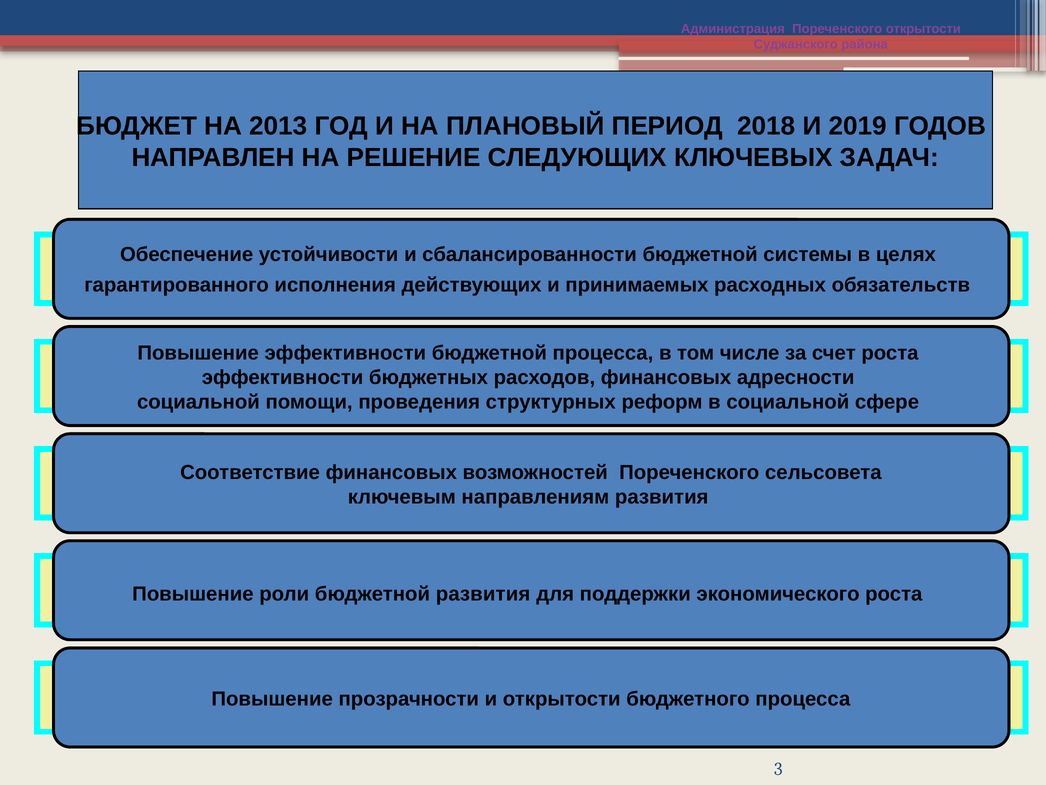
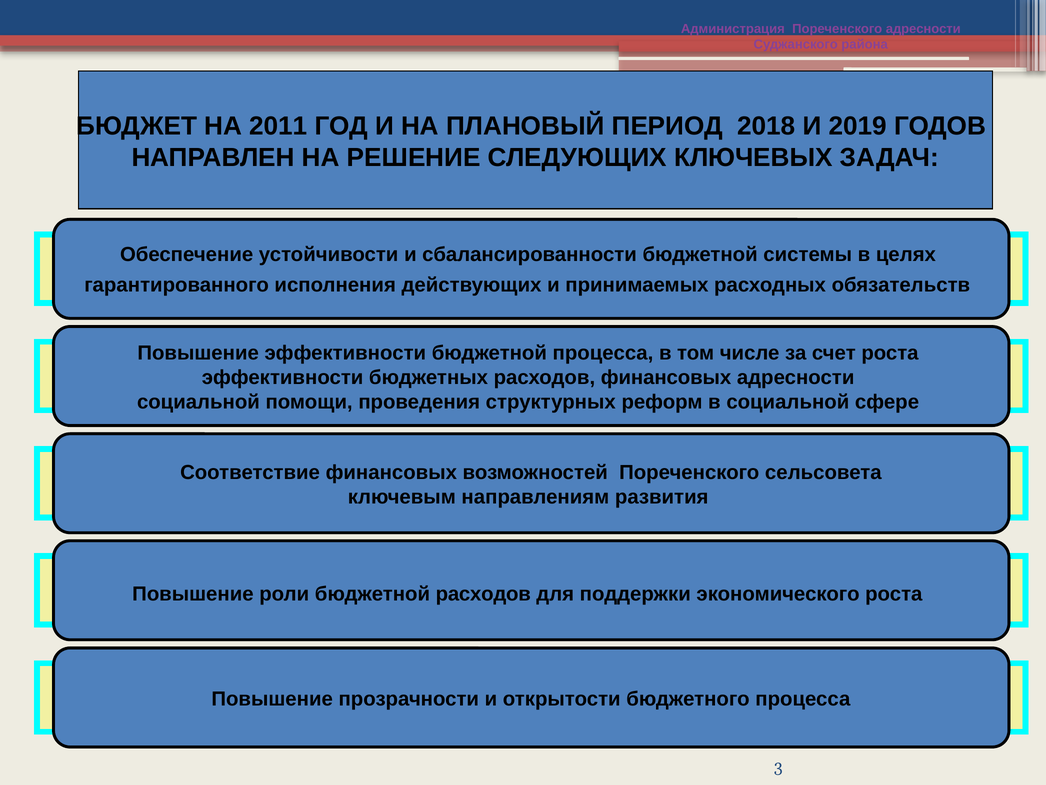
Пореченского открытости: открытости -> адресности
2013: 2013 -> 2011
бюджетной развития: развития -> расходов
